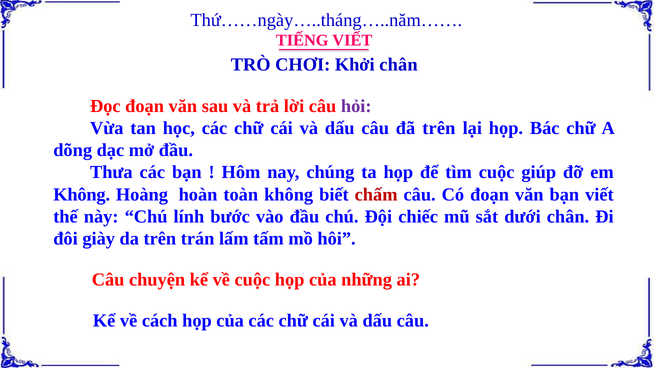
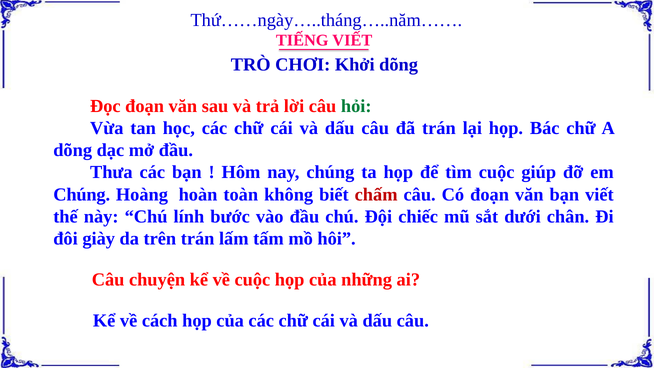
Khởi chân: chân -> dõng
hỏi colour: purple -> green
đã trên: trên -> trán
Không at (82, 194): Không -> Chúng
